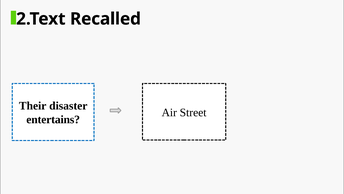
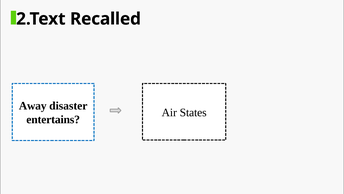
Their: Their -> Away
Street: Street -> States
